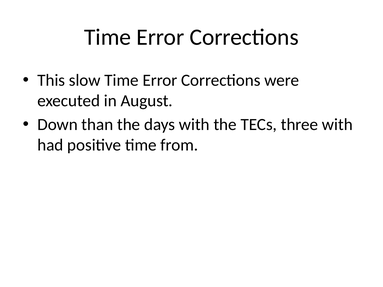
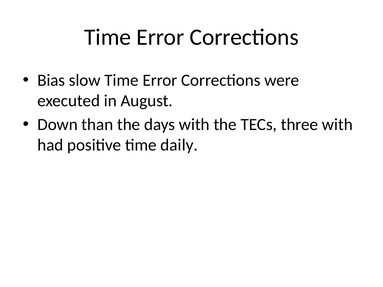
This: This -> Bias
from: from -> daily
